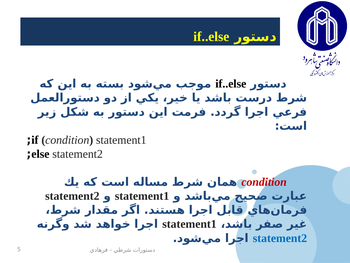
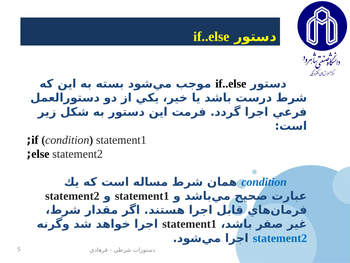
condition at (264, 182) colour: red -> blue
